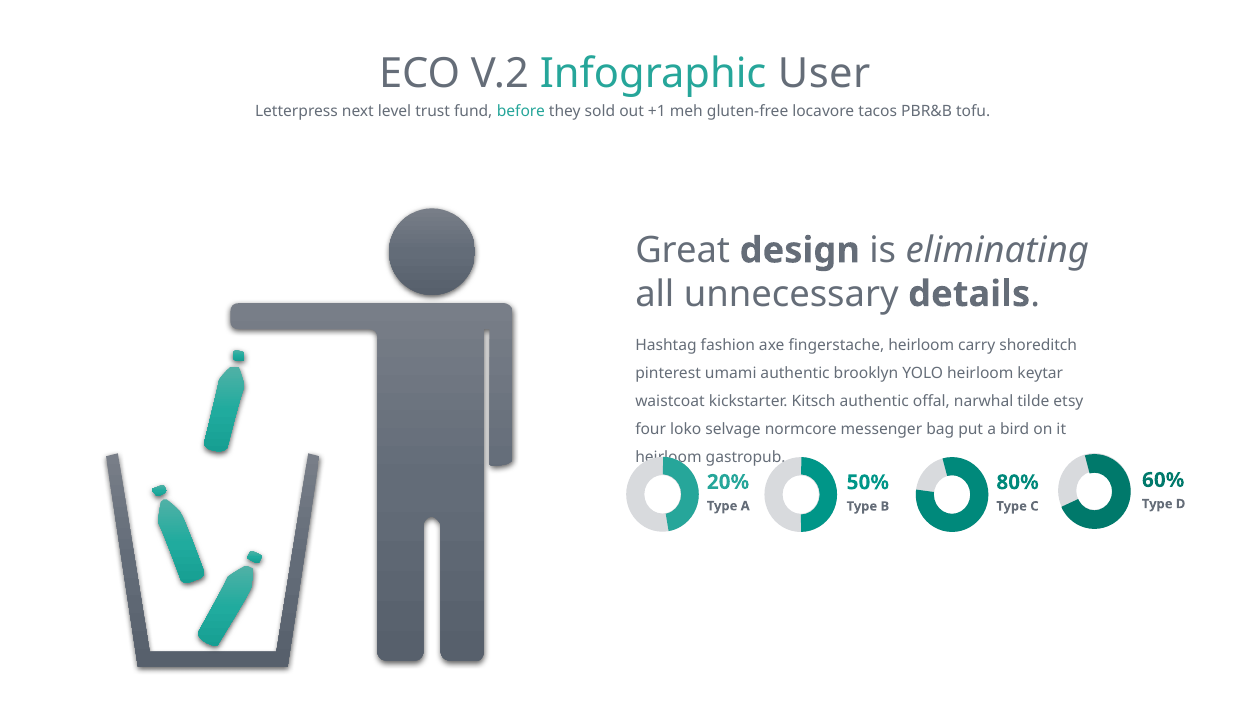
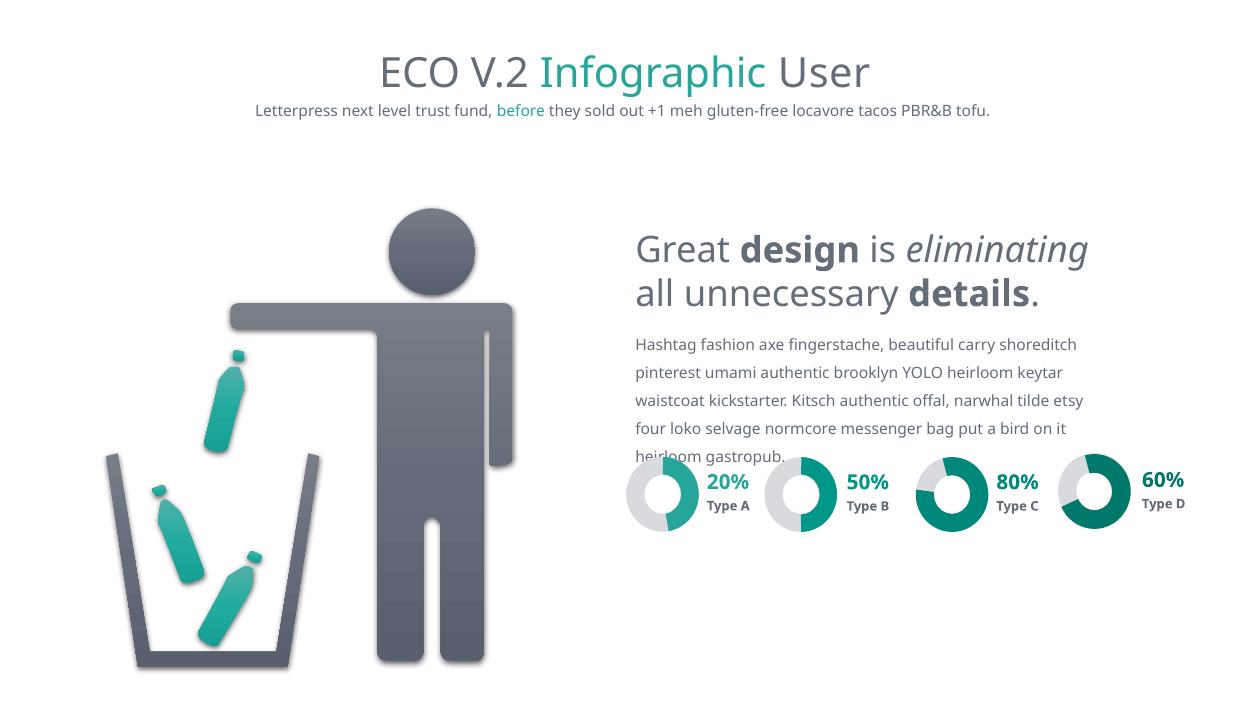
fingerstache heirloom: heirloom -> beautiful
